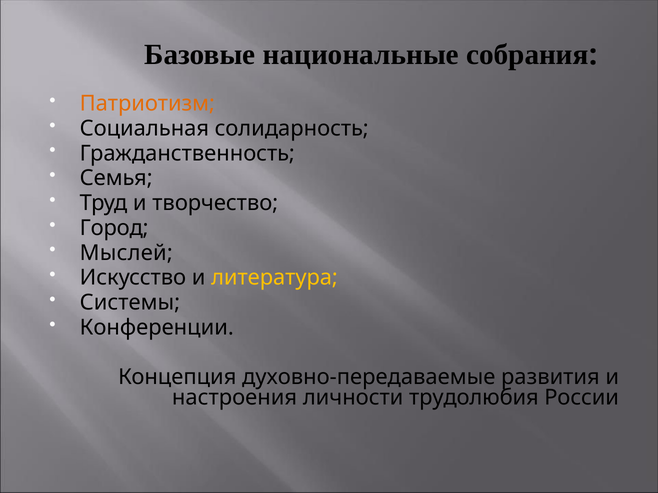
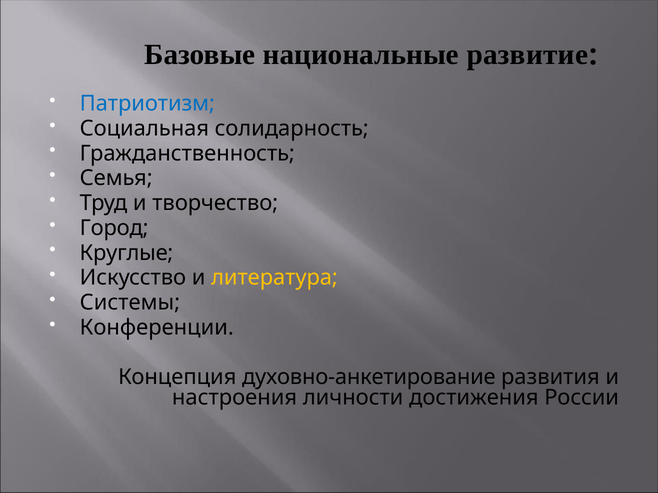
собрания: собрания -> развитие
Патриотизм colour: orange -> blue
Мыслей: Мыслей -> Круглые
духовно-передаваемые: духовно-передаваемые -> духовно-анкетирование
трудолюбия: трудолюбия -> достижения
